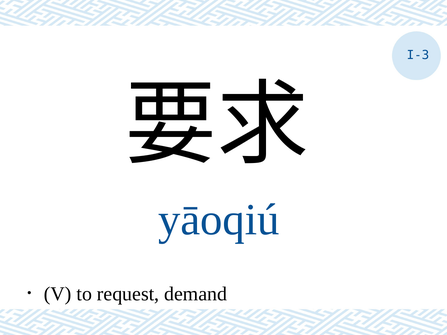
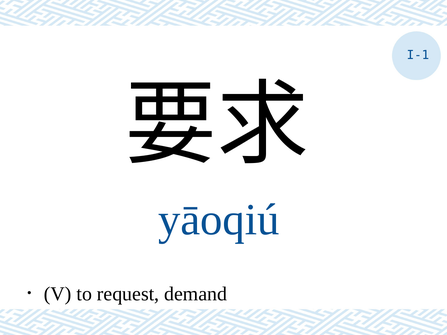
I-3: I-3 -> I-1
